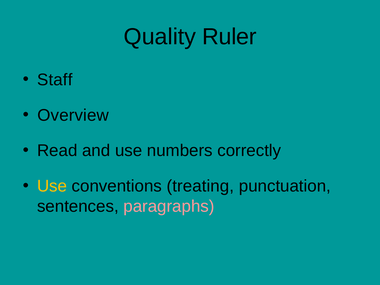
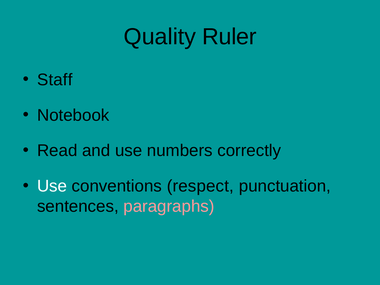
Overview: Overview -> Notebook
Use at (52, 186) colour: yellow -> white
treating: treating -> respect
